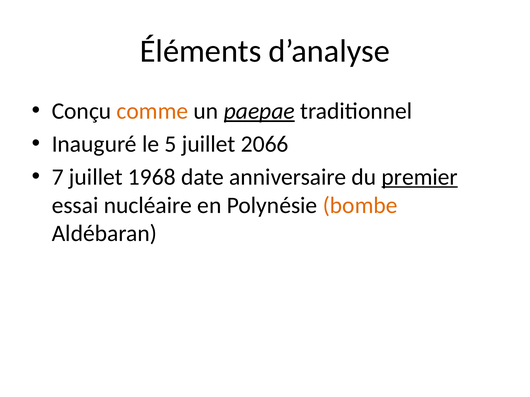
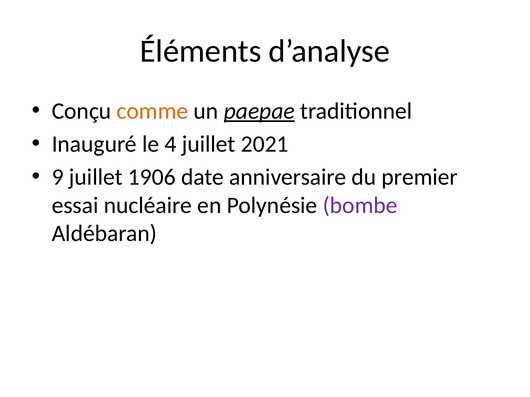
5: 5 -> 4
2066: 2066 -> 2021
7: 7 -> 9
1968: 1968 -> 1906
premier underline: present -> none
bombe colour: orange -> purple
